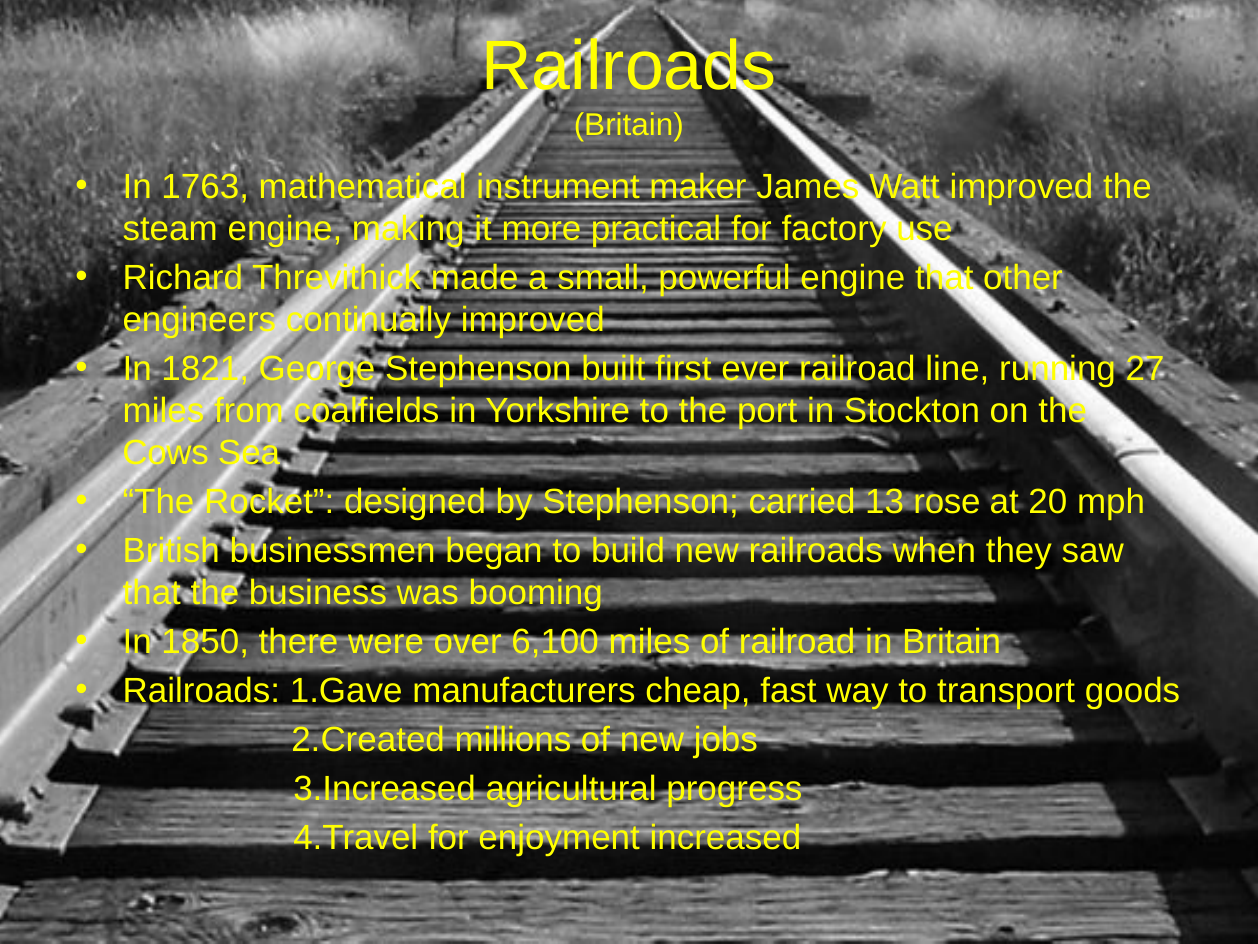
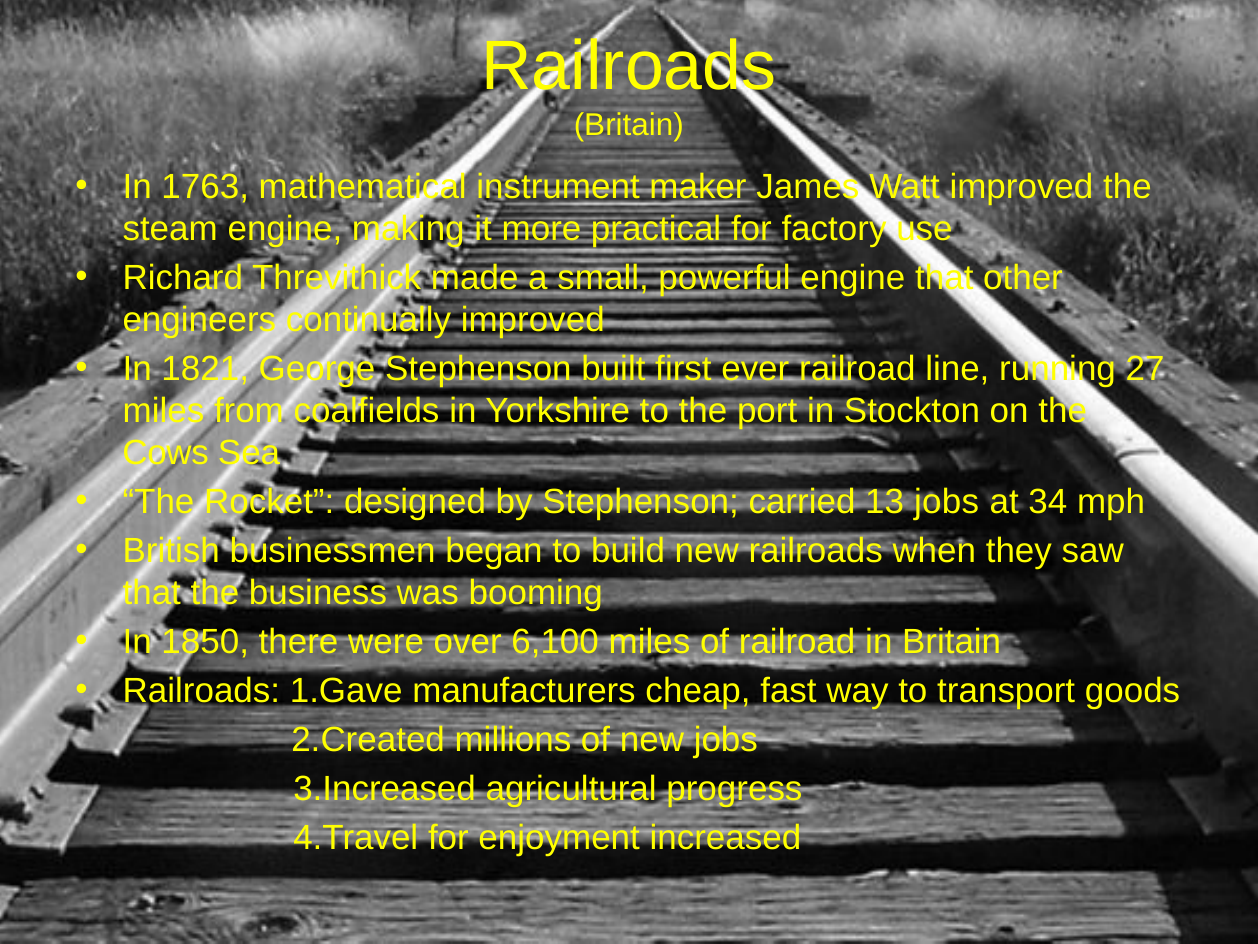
13 rose: rose -> jobs
20: 20 -> 34
